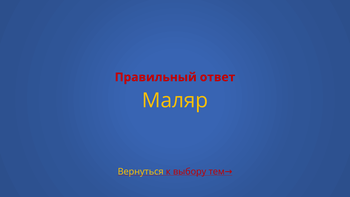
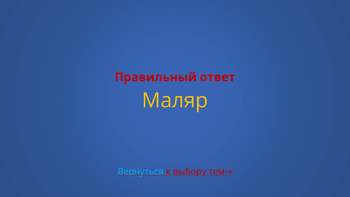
Вернуться colour: yellow -> light blue
